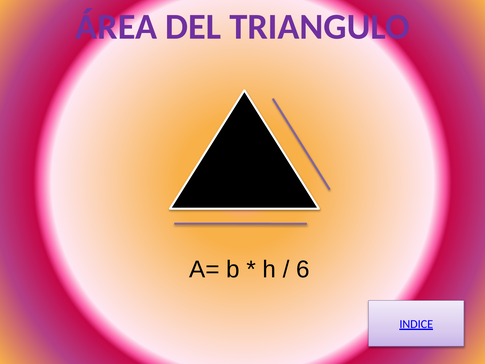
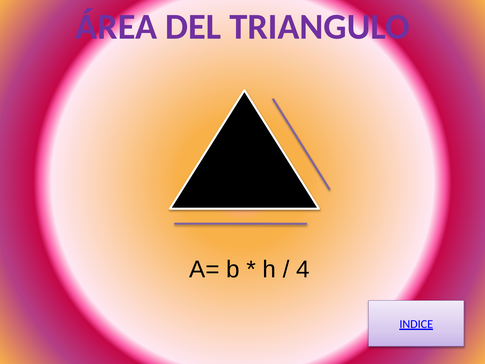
6: 6 -> 4
